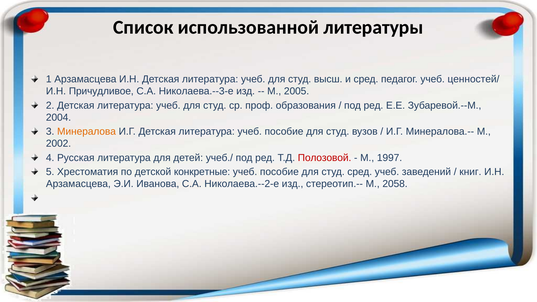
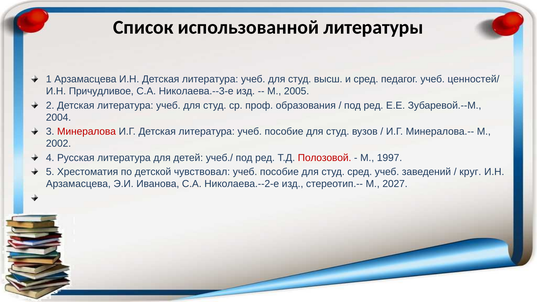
Минералова colour: orange -> red
конкретные: конкретные -> чувствовал
книг: книг -> круг
2058: 2058 -> 2027
